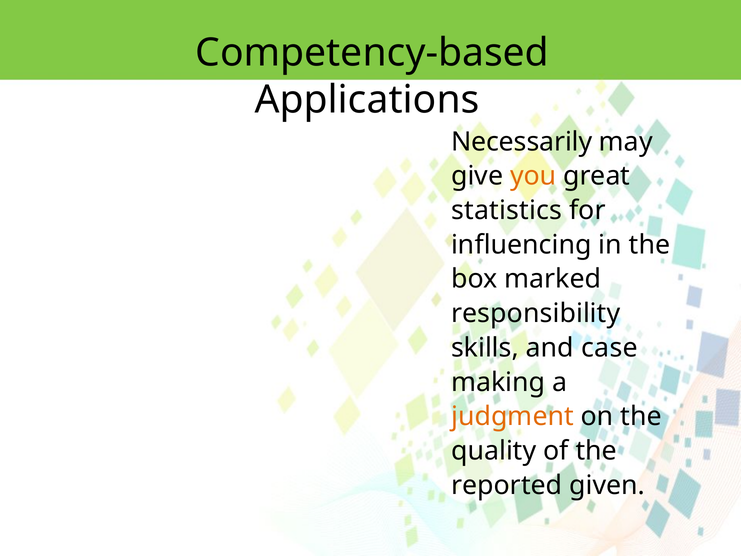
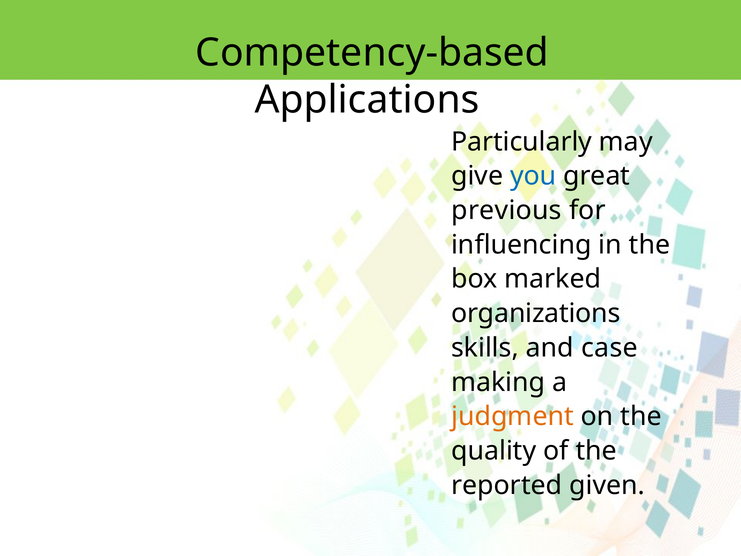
Necessarily: Necessarily -> Particularly
you colour: orange -> blue
statistics: statistics -> previous
responsibility: responsibility -> organizations
